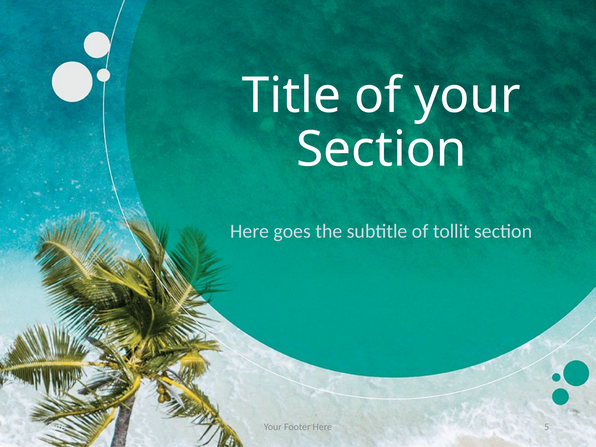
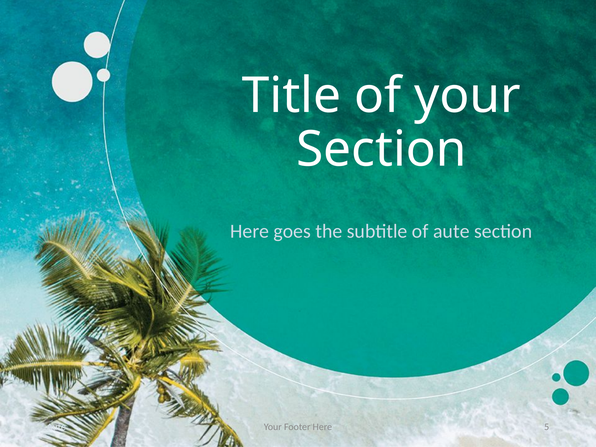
of tollit: tollit -> aute
